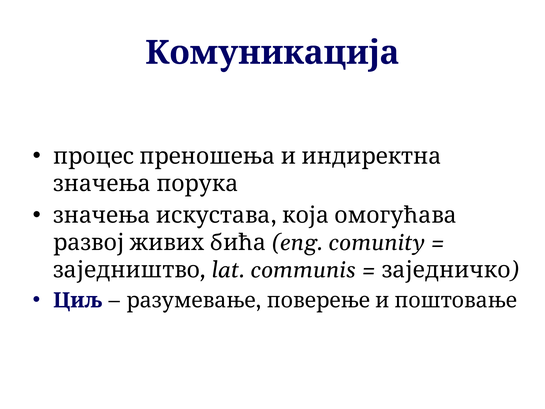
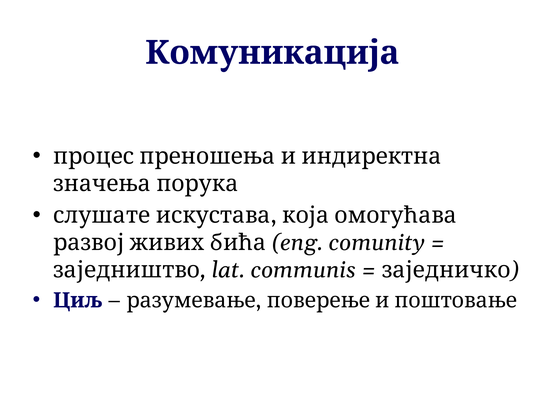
значења at (102, 215): значења -> слушате
